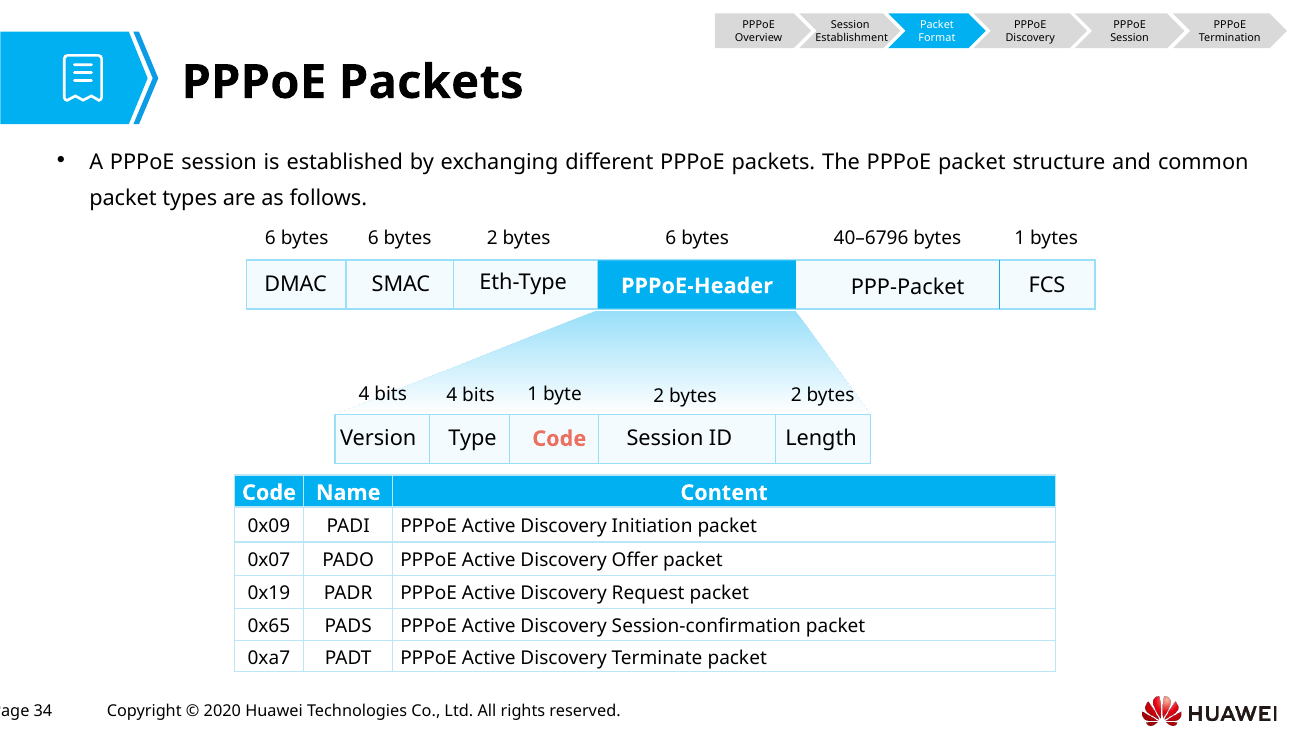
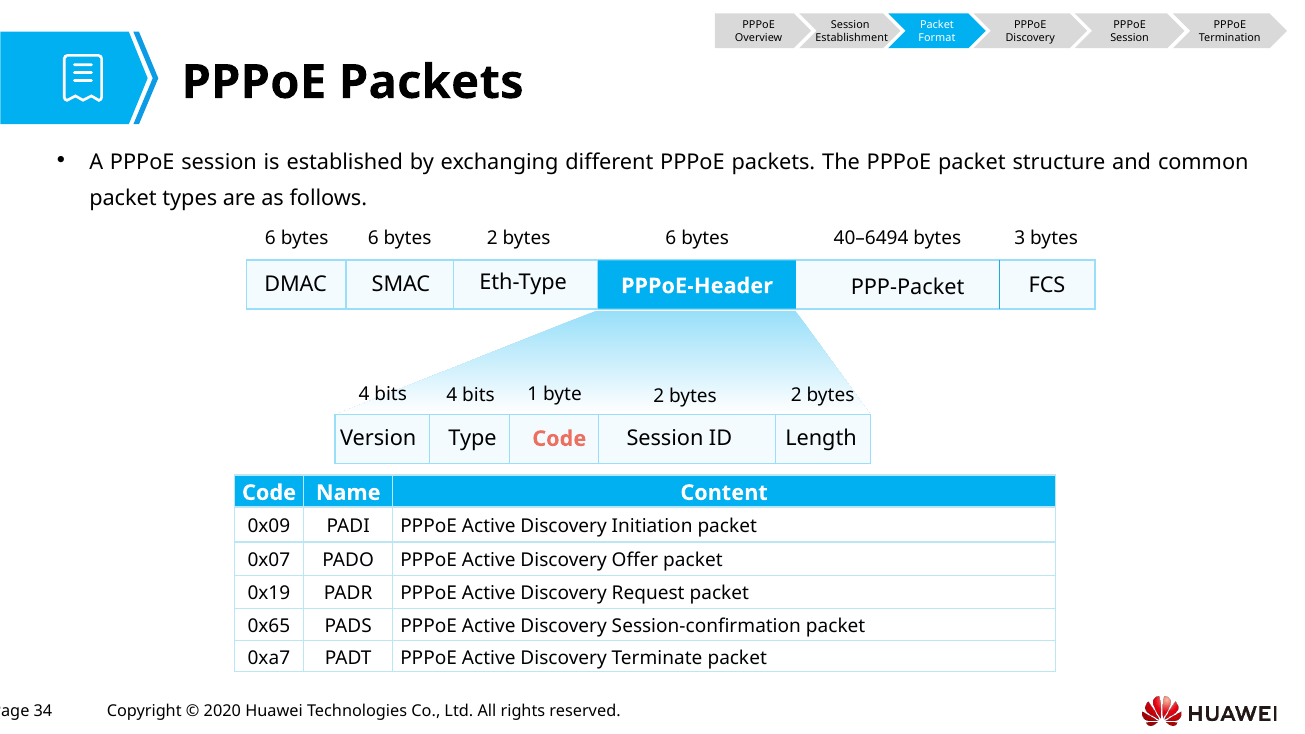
40–6796: 40–6796 -> 40–6494
1 at (1020, 238): 1 -> 3
